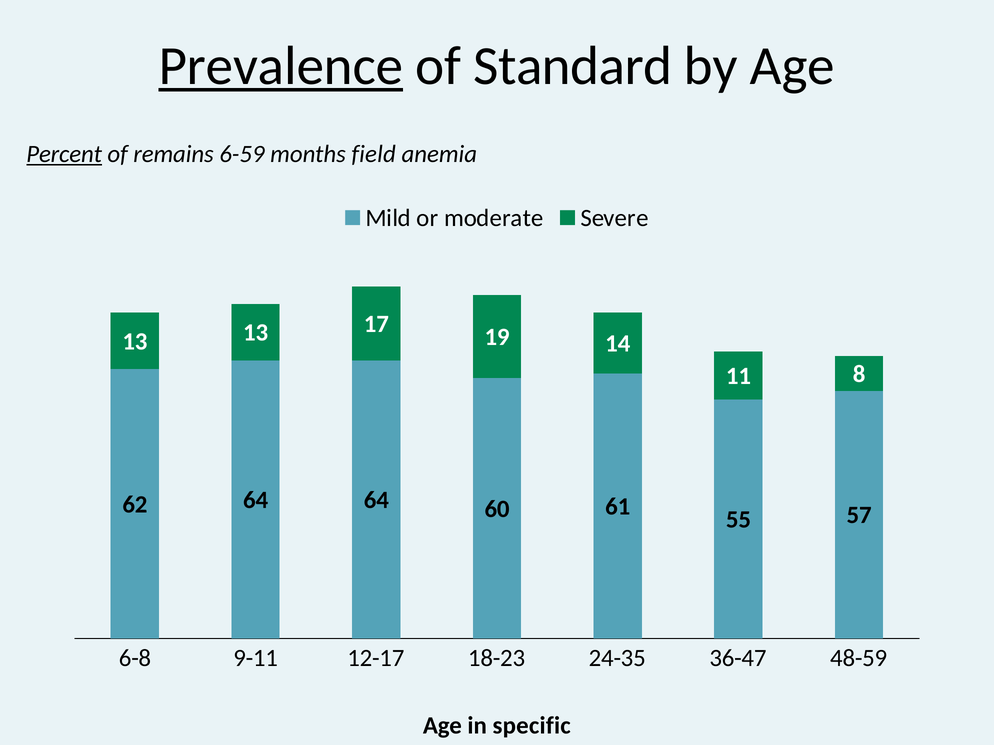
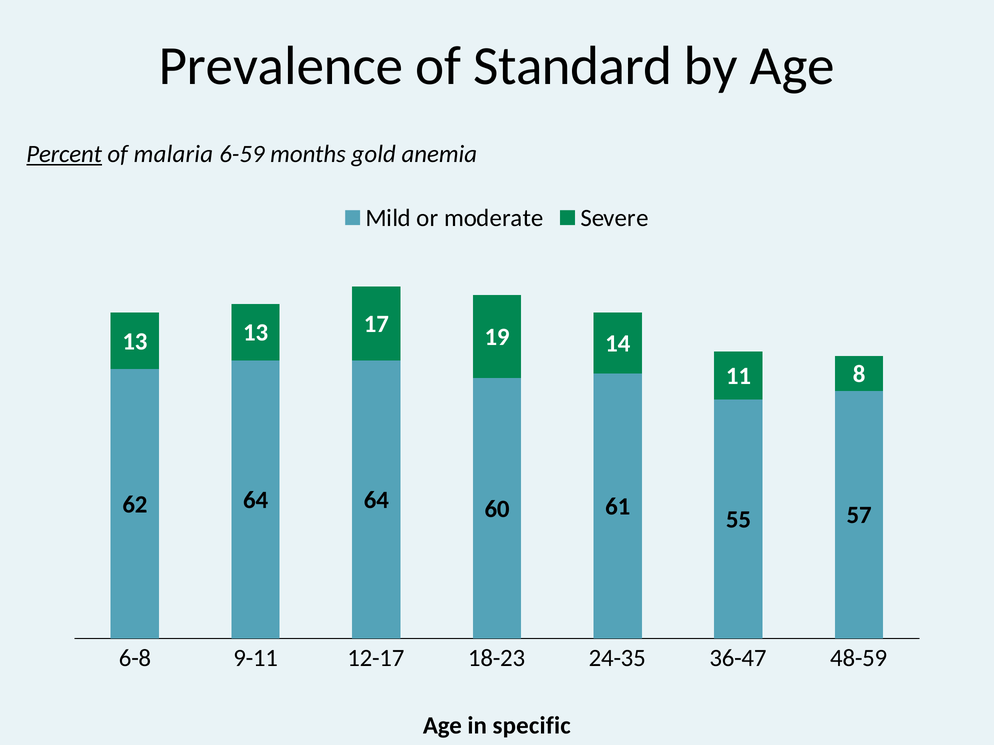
Prevalence underline: present -> none
remains: remains -> malaria
field: field -> gold
